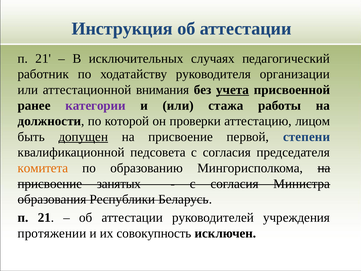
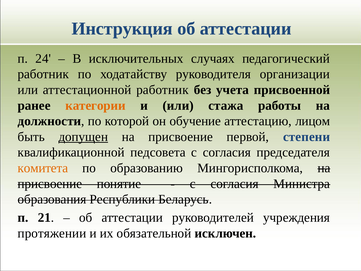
21 at (43, 58): 21 -> 24
аттестационной внимания: внимания -> работник
учета underline: present -> none
категории colour: purple -> orange
проверки: проверки -> обучение
занятых: занятых -> понятие
совокупность: совокупность -> обязательной
